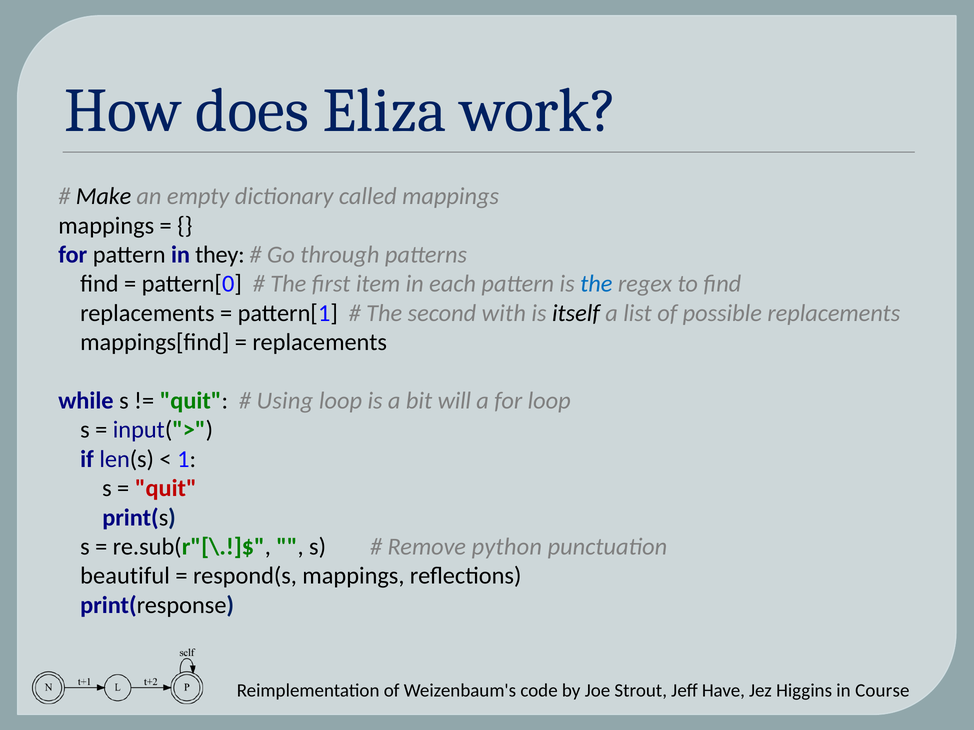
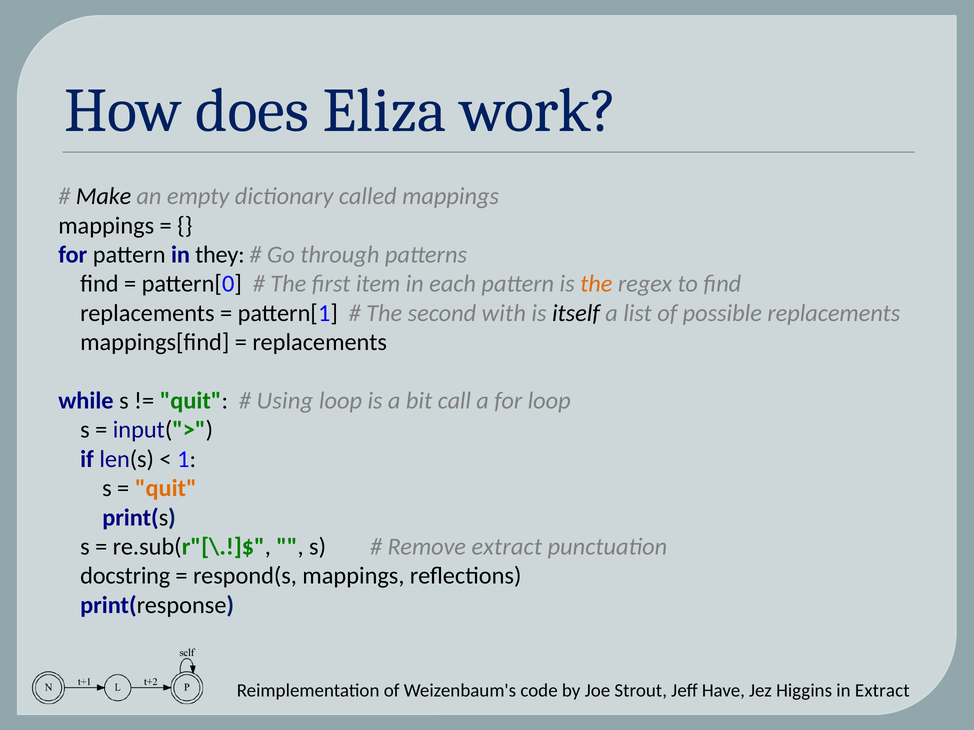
the at (596, 284) colour: blue -> orange
will: will -> call
quit at (166, 489) colour: red -> orange
Remove python: python -> extract
beautiful: beautiful -> docstring
in Course: Course -> Extract
